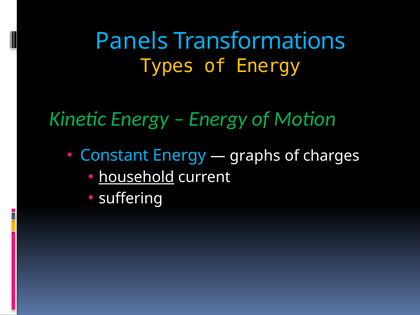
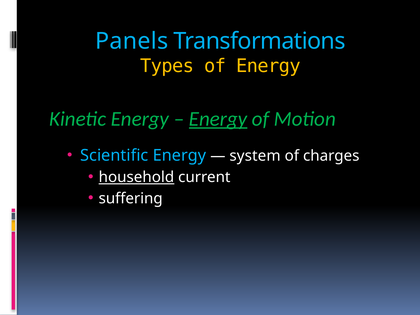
Energy at (218, 119) underline: none -> present
Constant: Constant -> Scientific
graphs: graphs -> system
